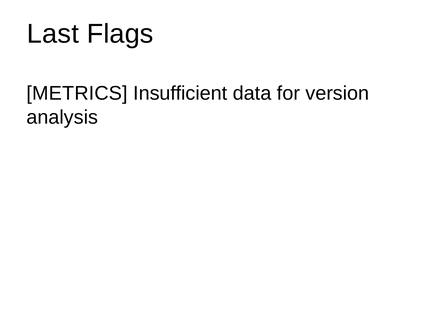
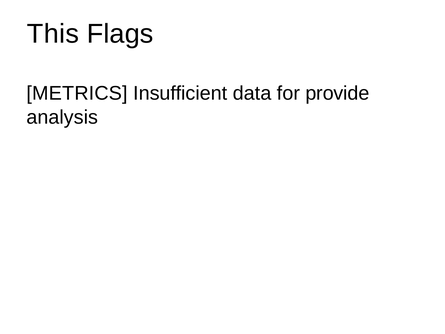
Last: Last -> This
version: version -> provide
